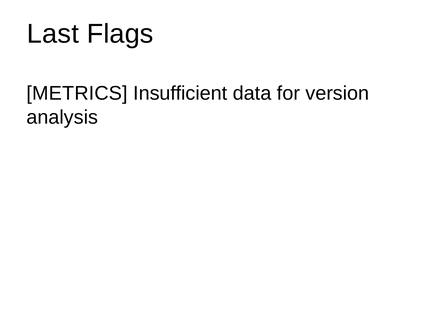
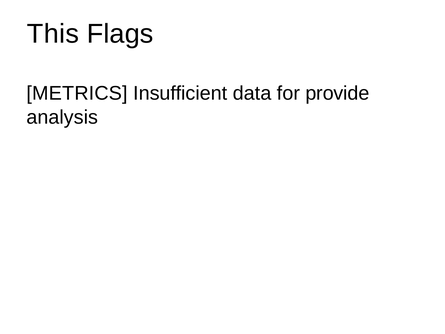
Last: Last -> This
version: version -> provide
